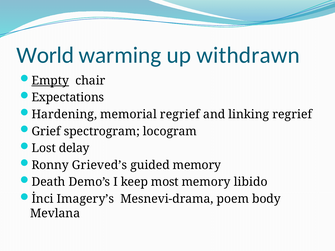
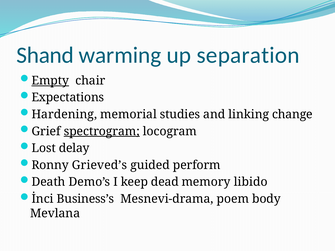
World: World -> Shand
withdrawn: withdrawn -> separation
memorial regrief: regrief -> studies
linking regrief: regrief -> change
spectrogram underline: none -> present
guided memory: memory -> perform
most: most -> dead
Imagery’s: Imagery’s -> Business’s
